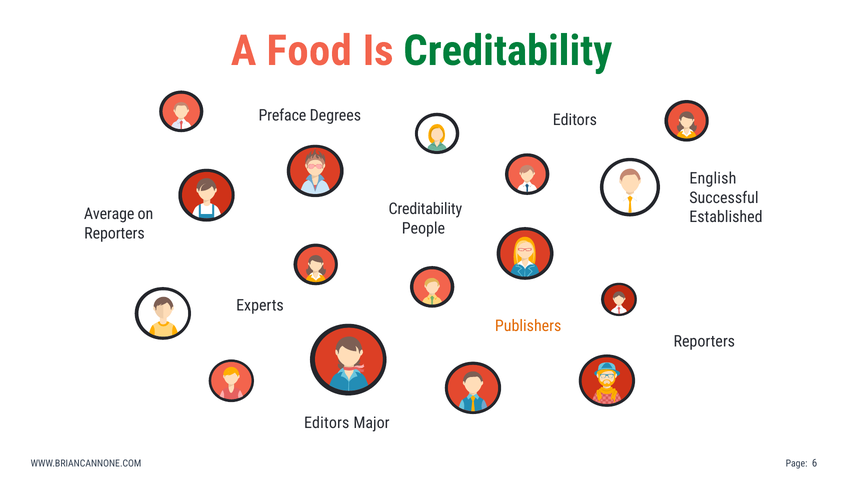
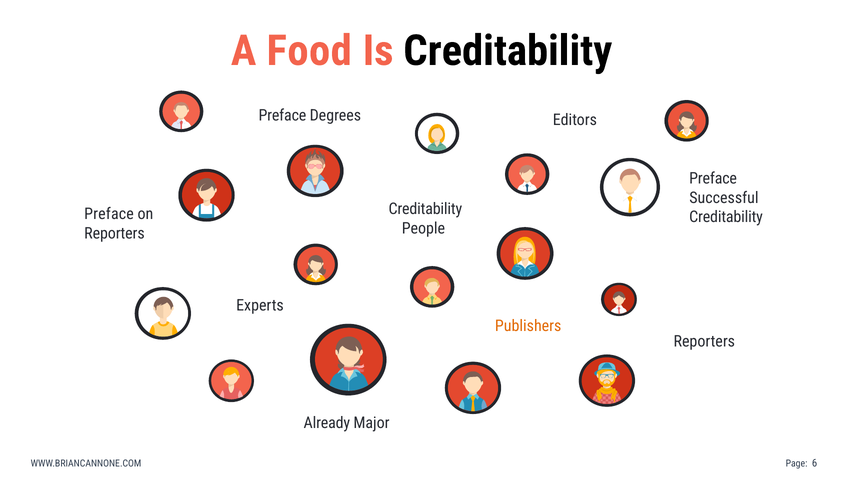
Creditability at (508, 51) colour: green -> black
English at (713, 179): English -> Preface
Average at (109, 214): Average -> Preface
Established at (726, 217): Established -> Creditability
Editors at (327, 423): Editors -> Already
